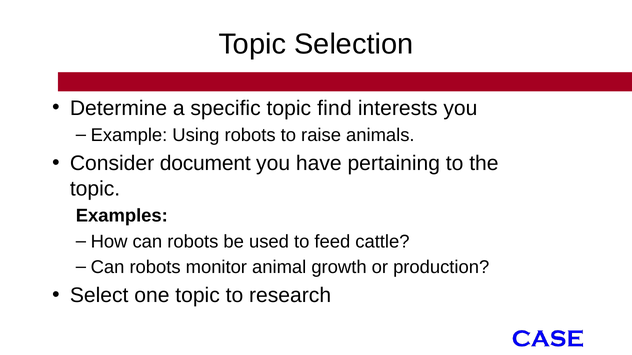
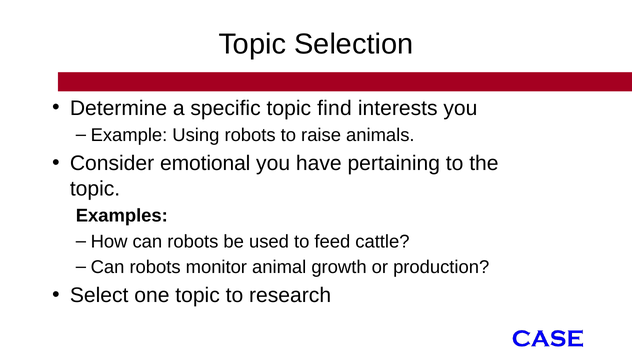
document: document -> emotional
